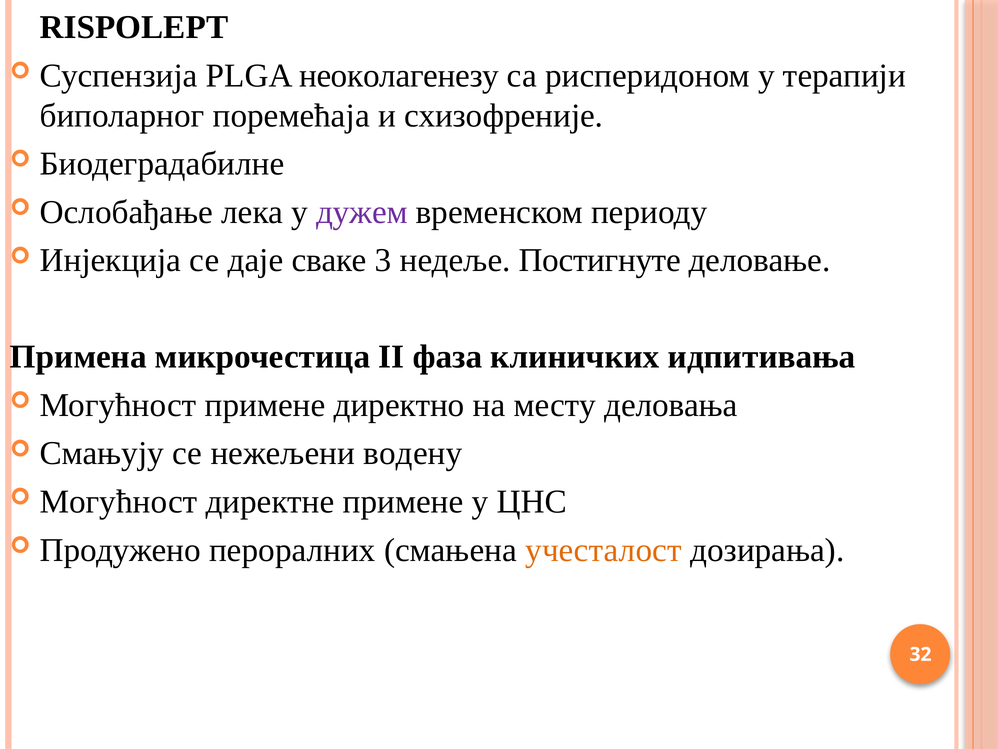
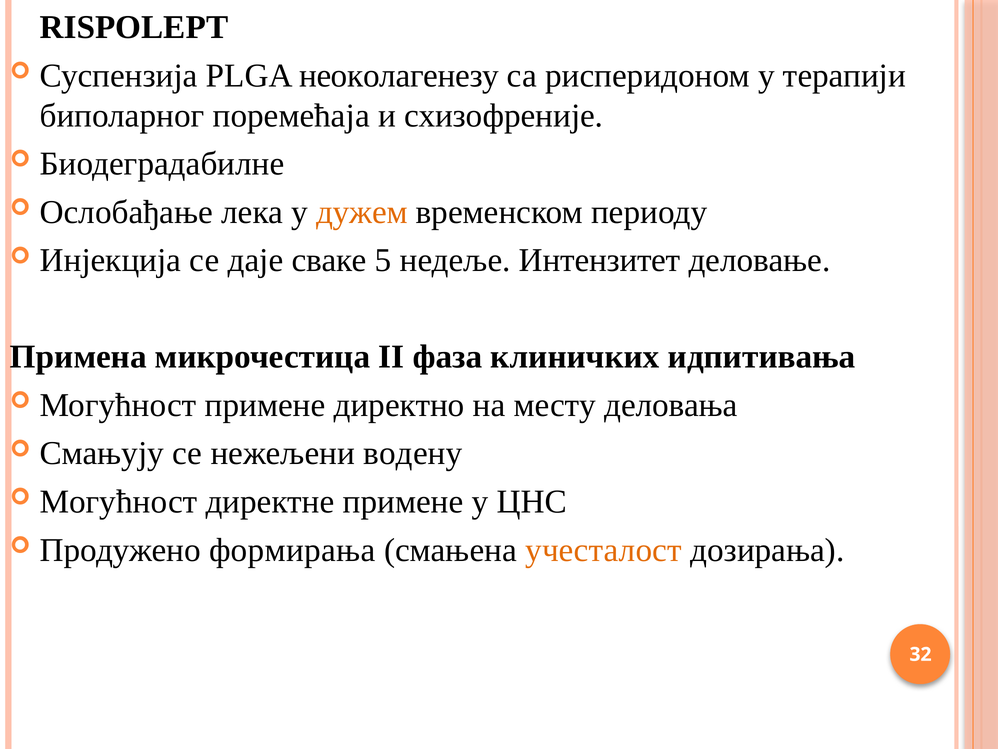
дужем colour: purple -> orange
3: 3 -> 5
Постигнуте: Постигнуте -> Интензитет
пероралних: пероралних -> формирања
